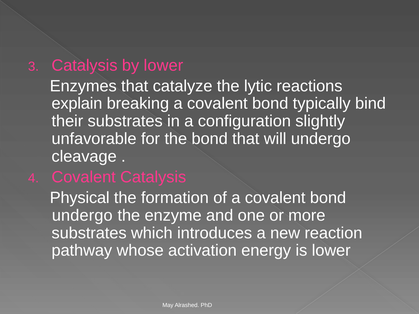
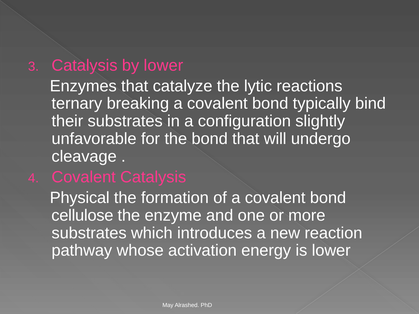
explain: explain -> ternary
undergo at (82, 216): undergo -> cellulose
